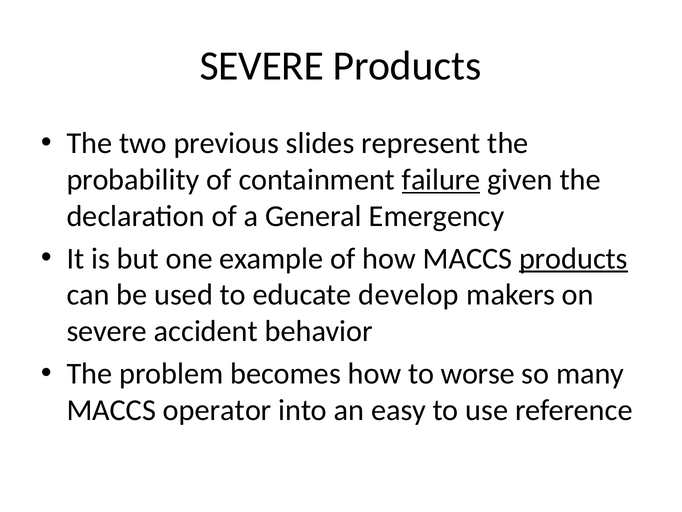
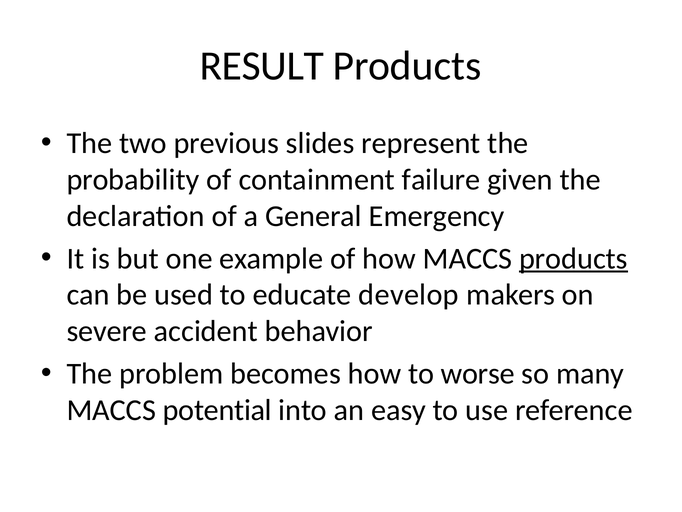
SEVERE at (262, 66): SEVERE -> RESULT
failure underline: present -> none
operator: operator -> potential
